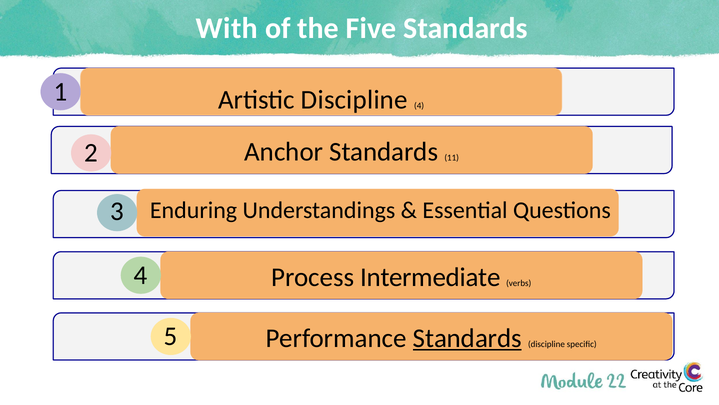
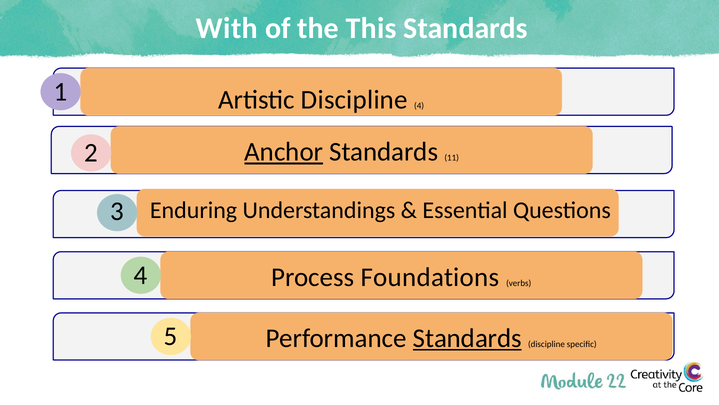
Five: Five -> This
Anchor underline: none -> present
Intermediate: Intermediate -> Foundations
